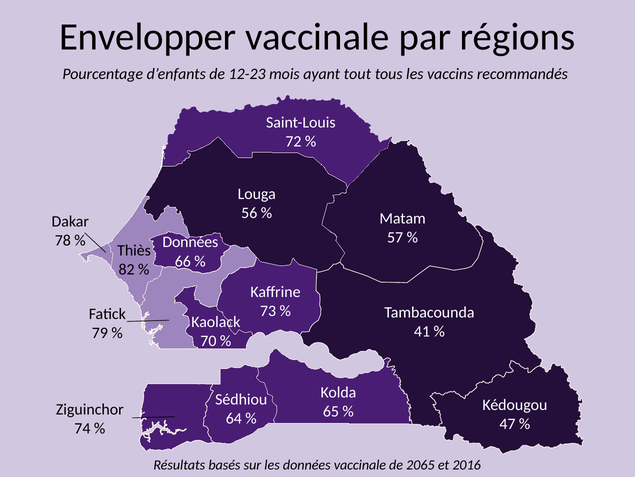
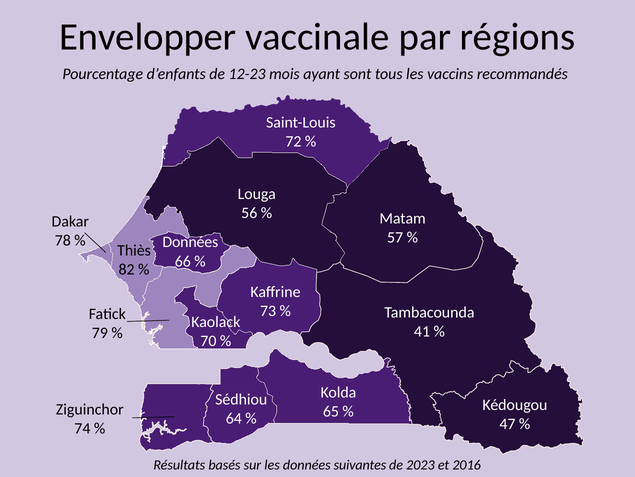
tout: tout -> sont
données vaccinale: vaccinale -> suivantes
2065: 2065 -> 2023
